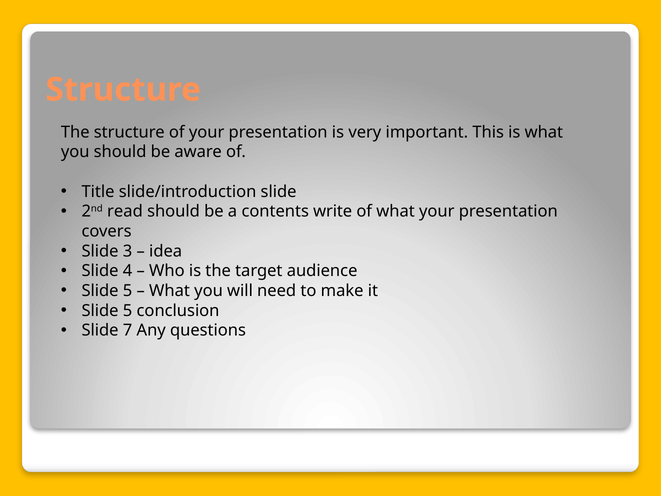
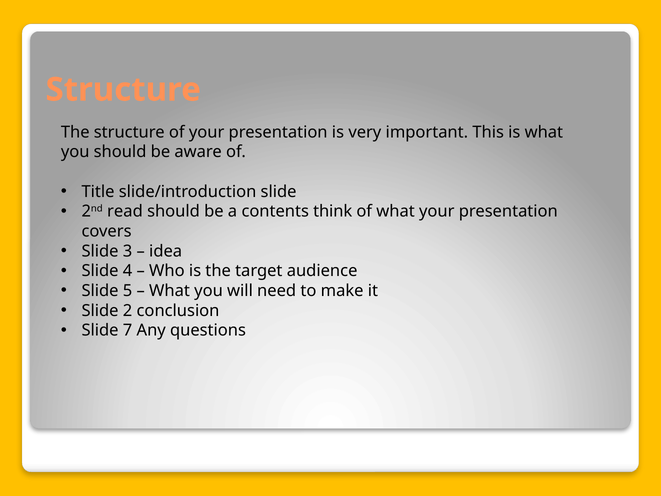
write: write -> think
5 at (128, 310): 5 -> 2
